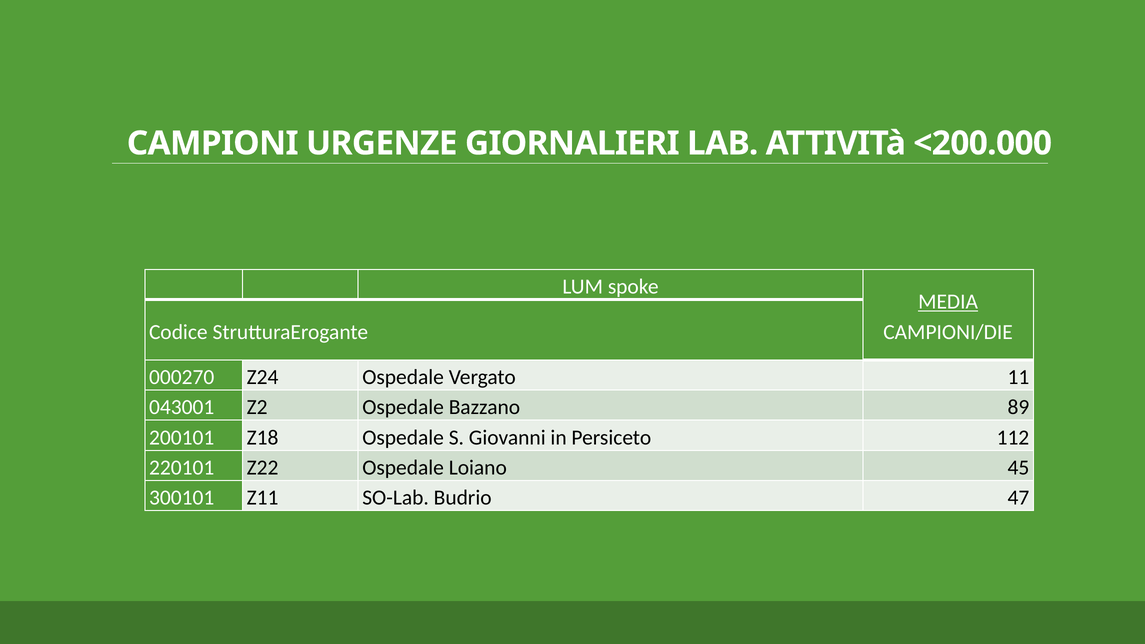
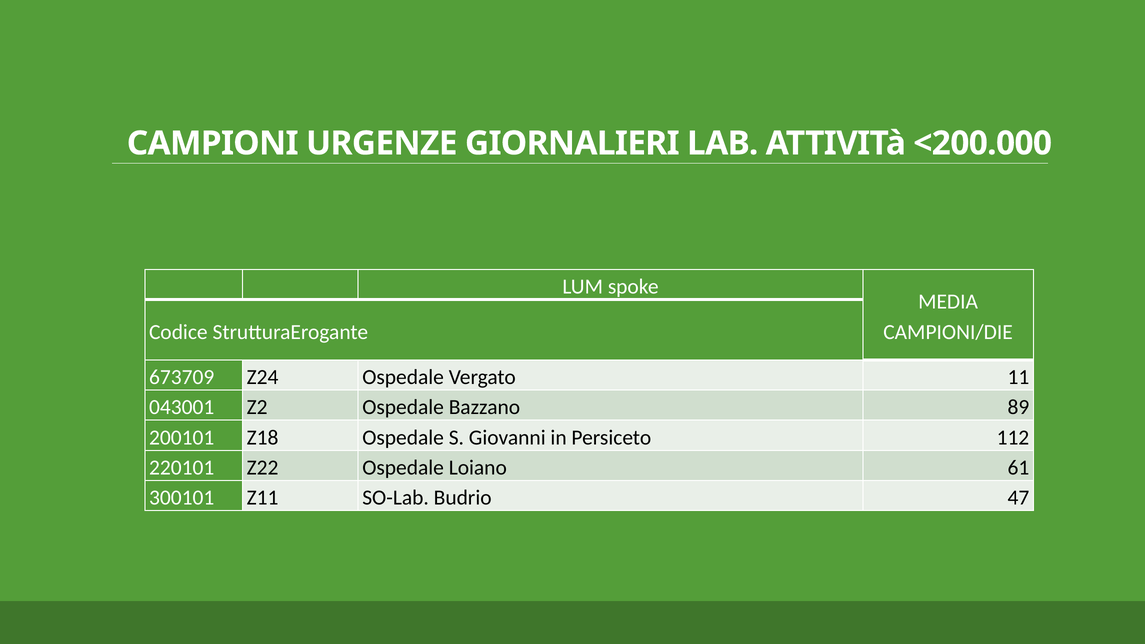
MEDIA underline: present -> none
000270: 000270 -> 673709
45: 45 -> 61
